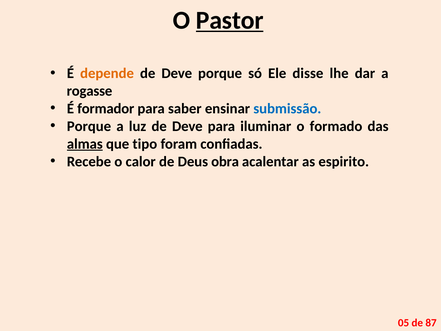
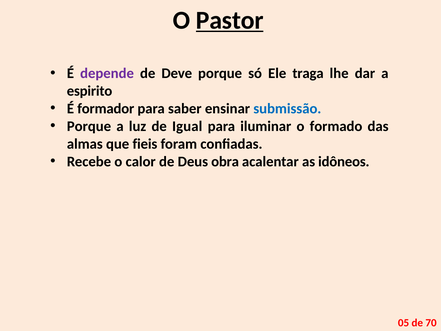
depende colour: orange -> purple
disse: disse -> traga
rogasse: rogasse -> espirito
luz de Deve: Deve -> Igual
almas underline: present -> none
tipo: tipo -> fieis
espirito: espirito -> idôneos
87: 87 -> 70
